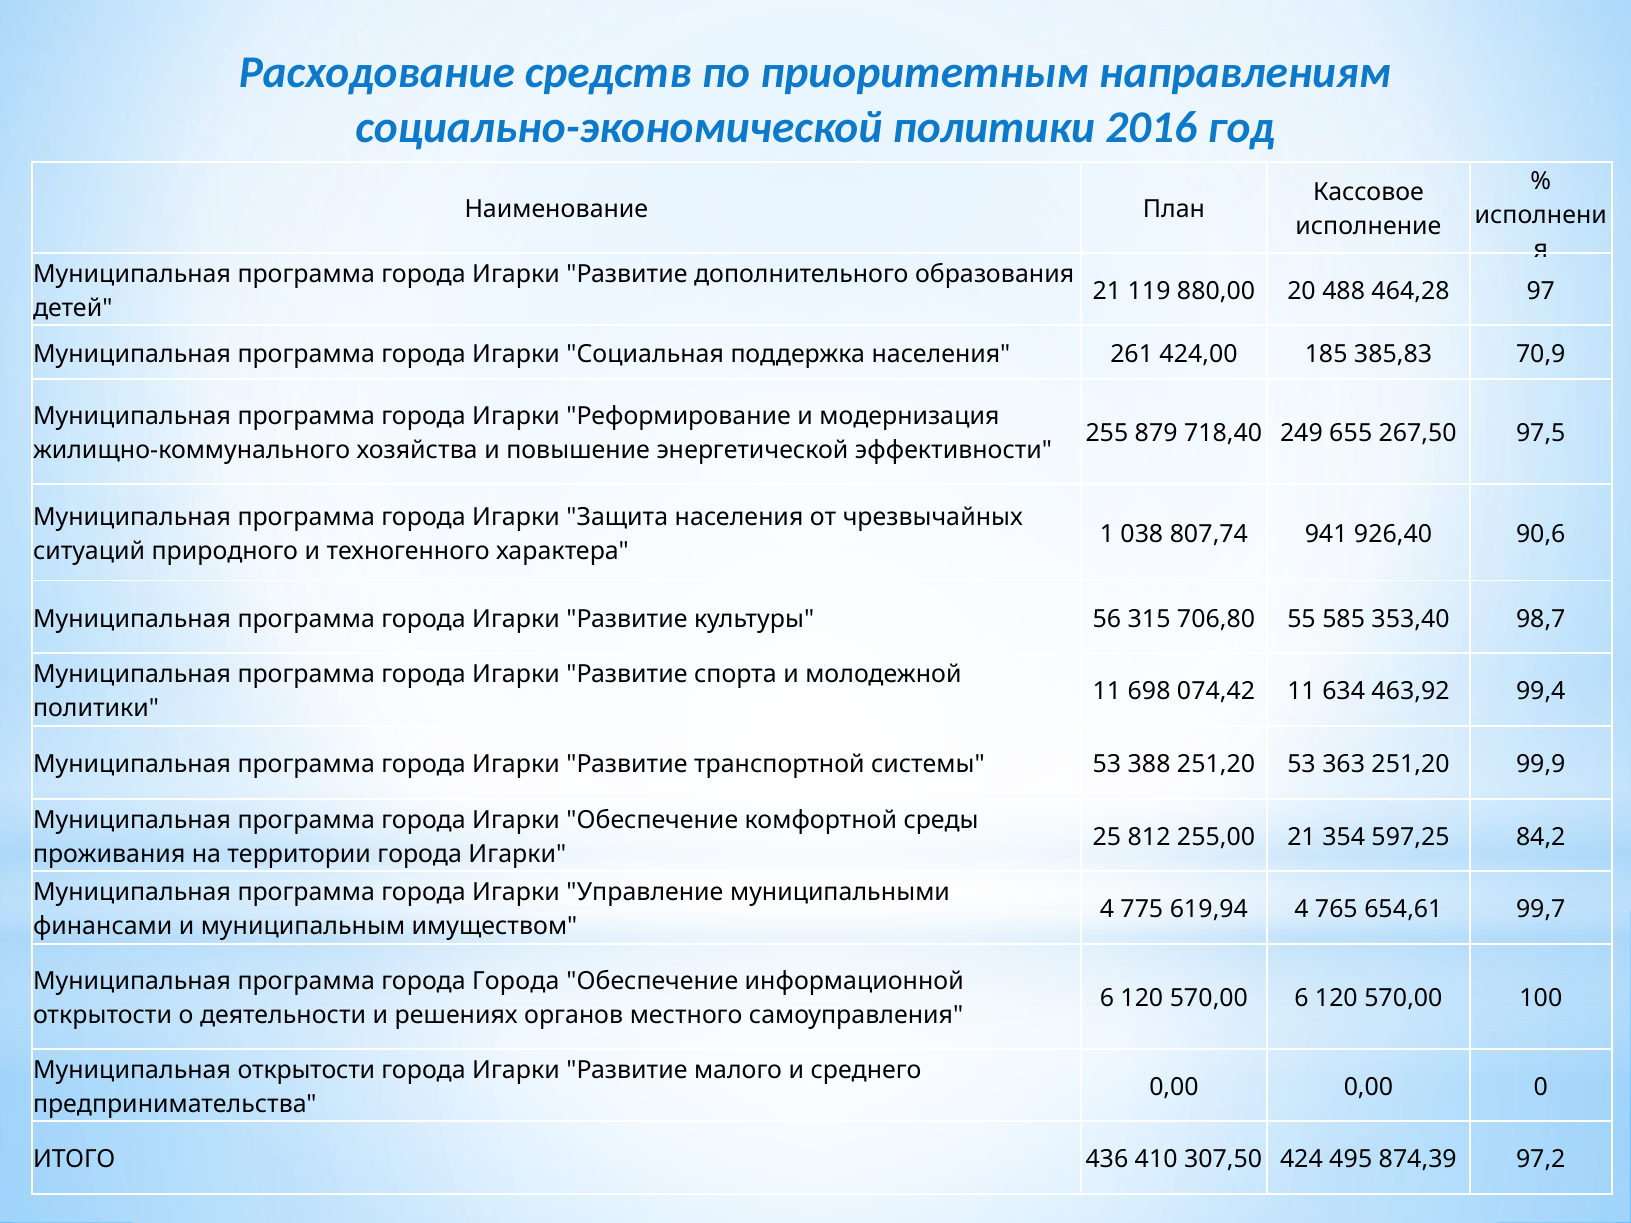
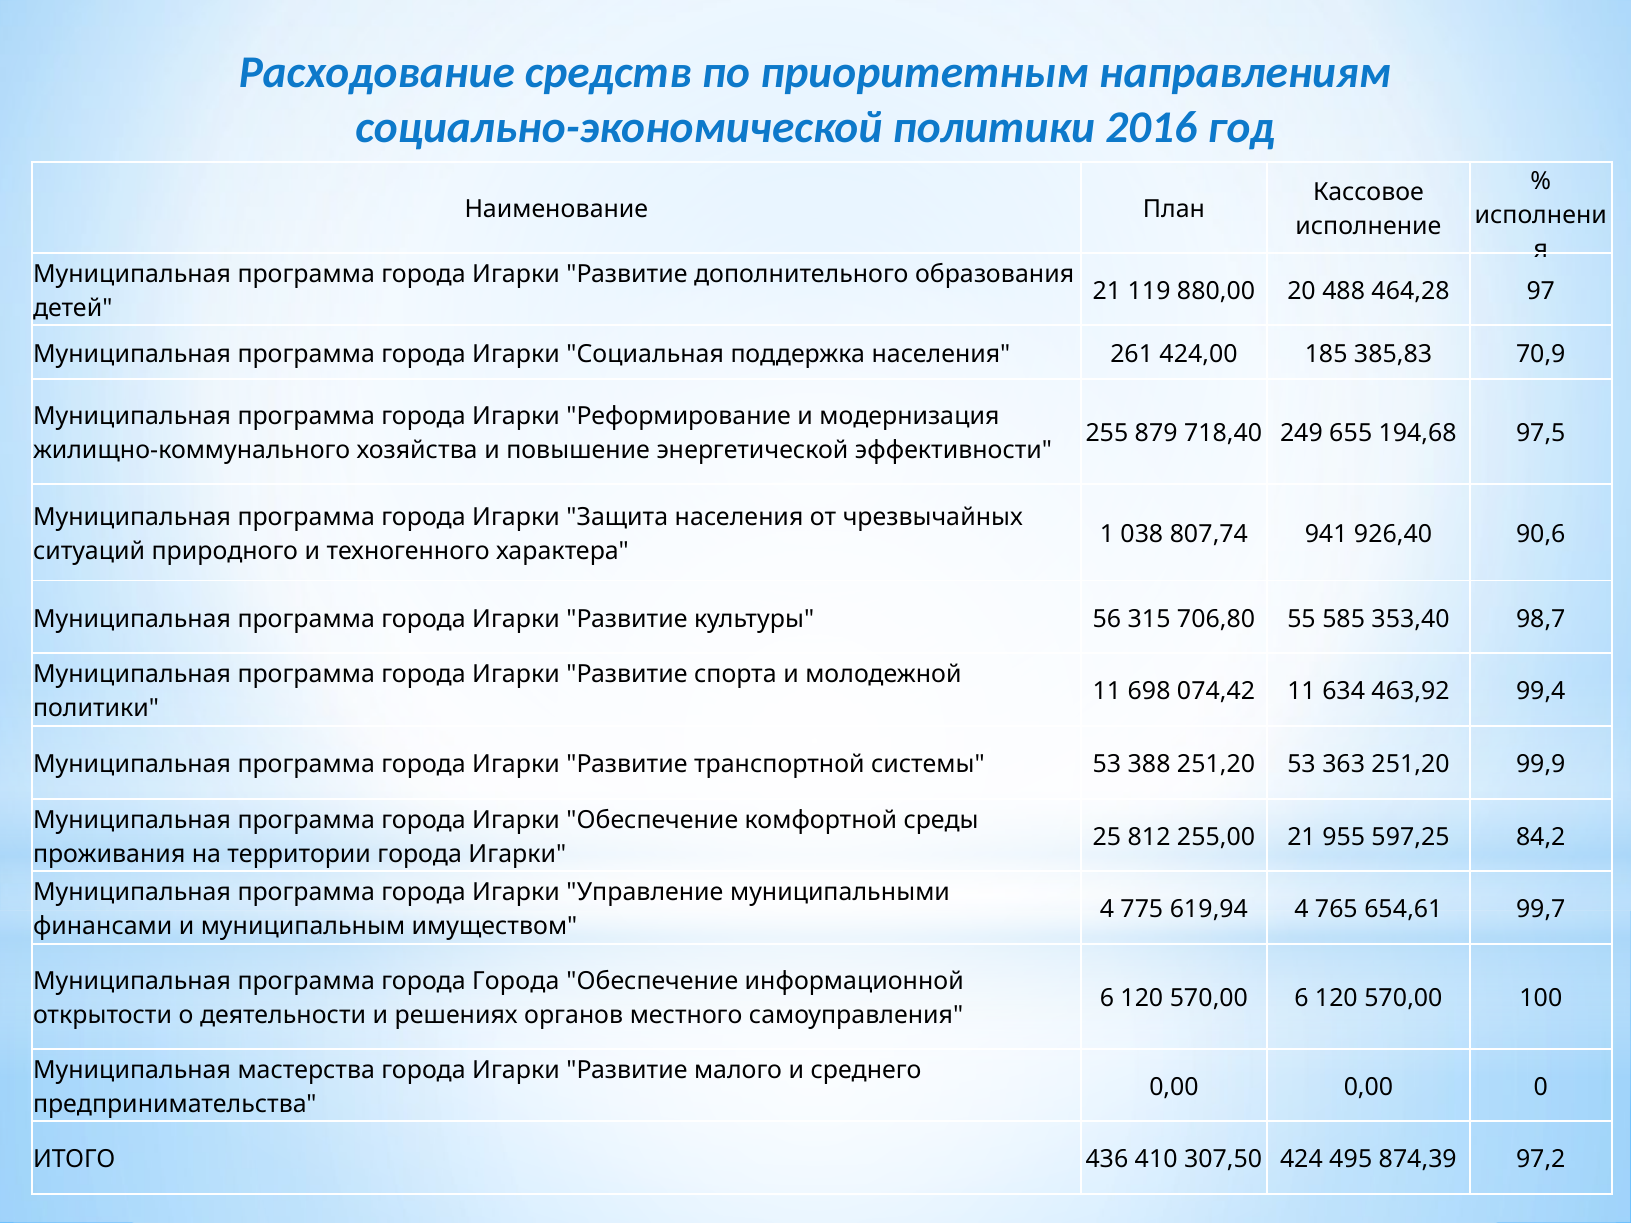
267,50: 267,50 -> 194,68
354: 354 -> 955
Муниципальная открытости: открытости -> мастерства
